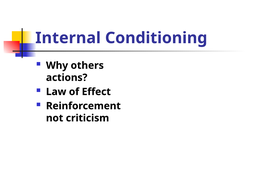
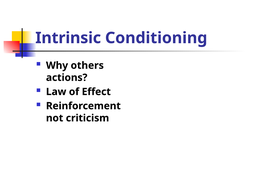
Internal: Internal -> Intrinsic
